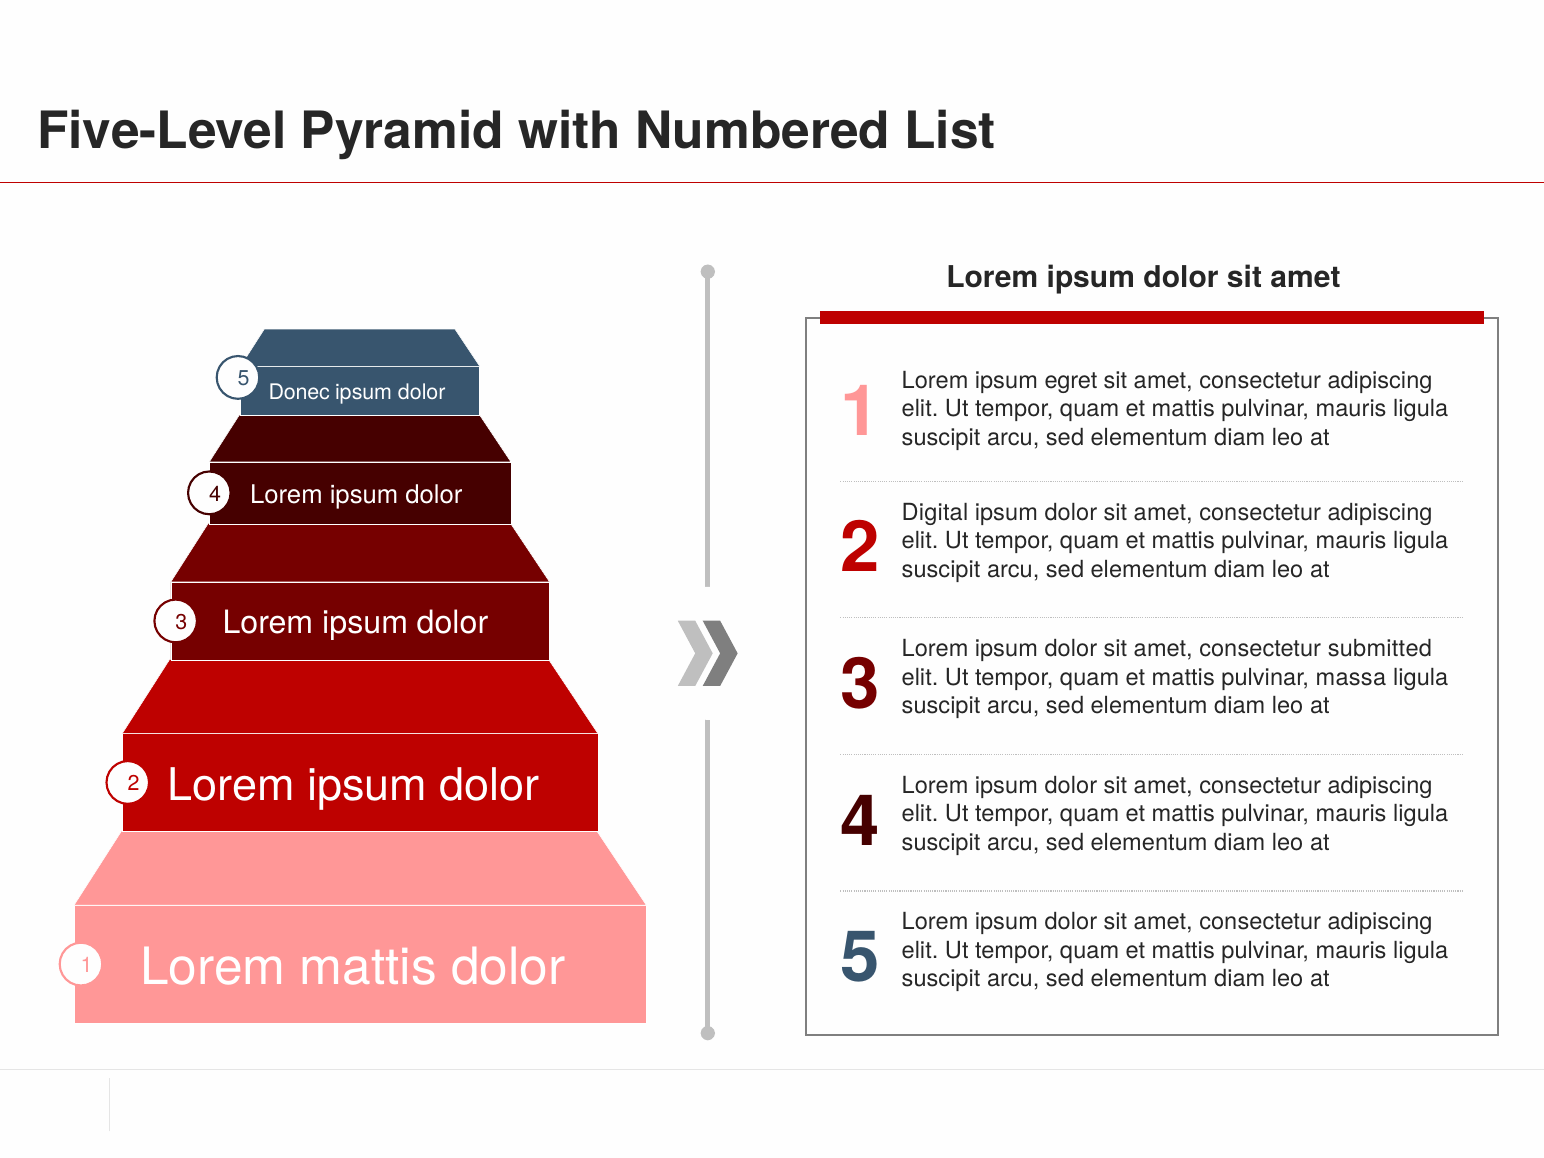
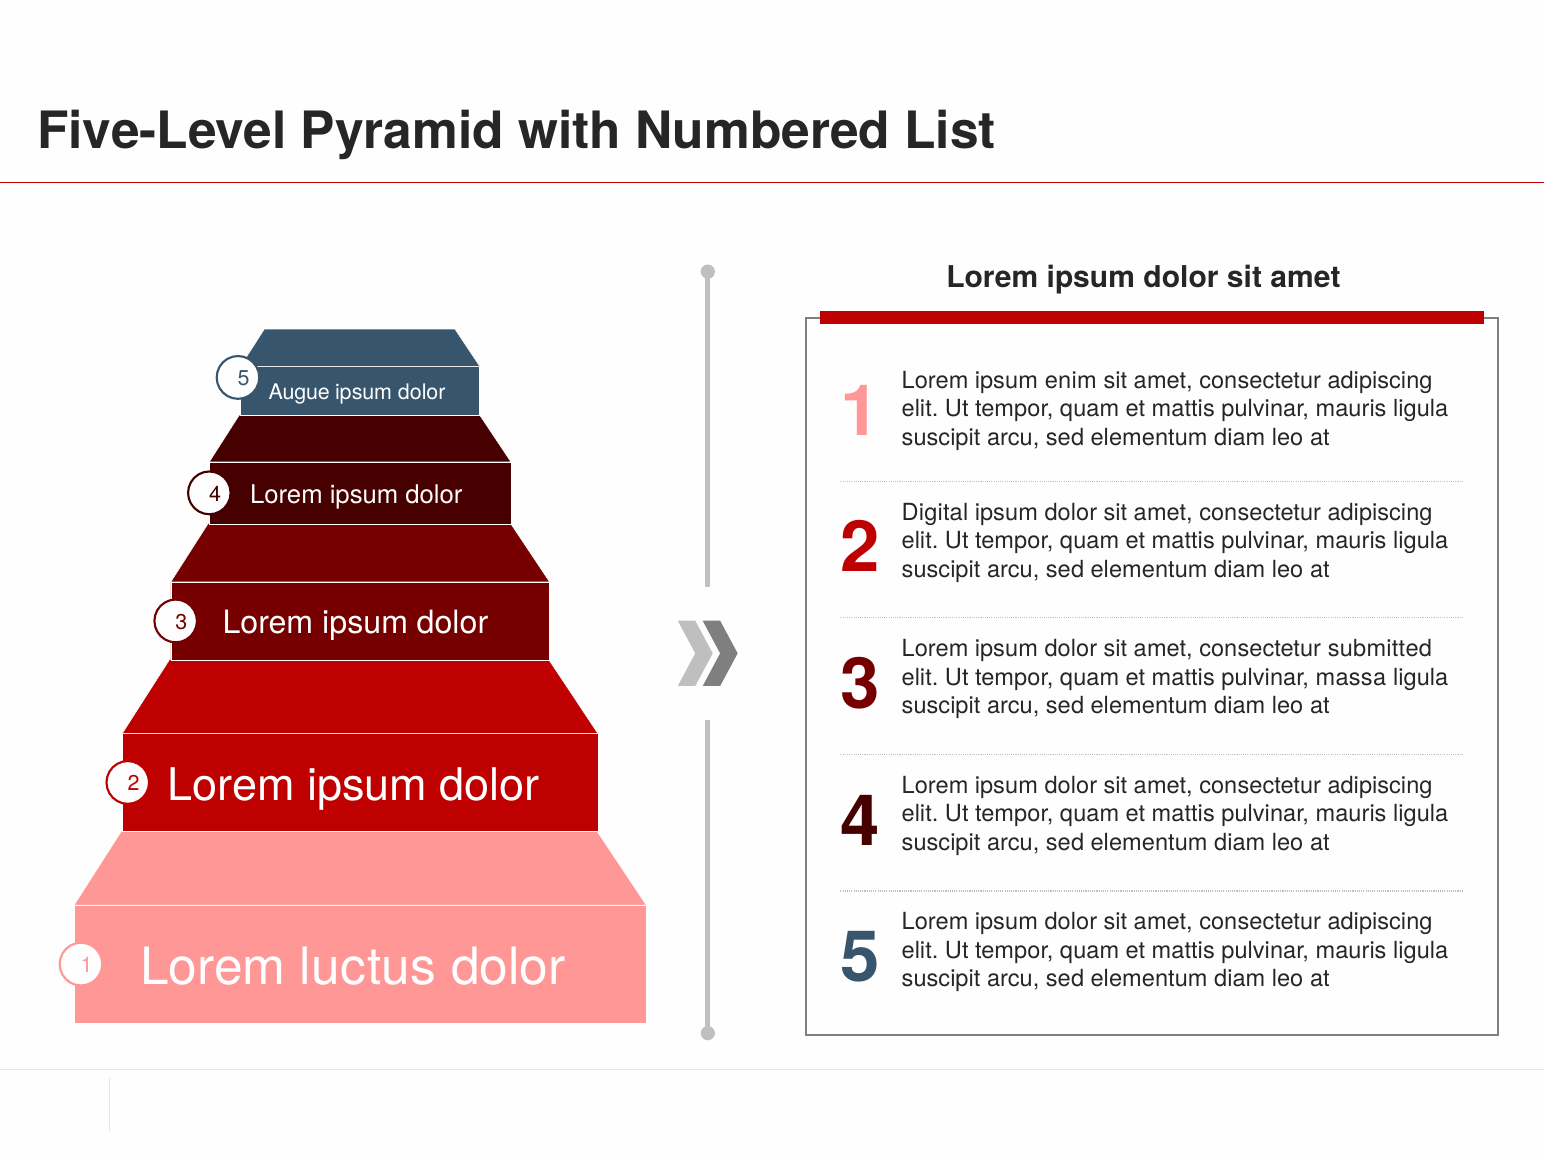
egret: egret -> enim
Donec: Donec -> Augue
Lorem mattis: mattis -> luctus
